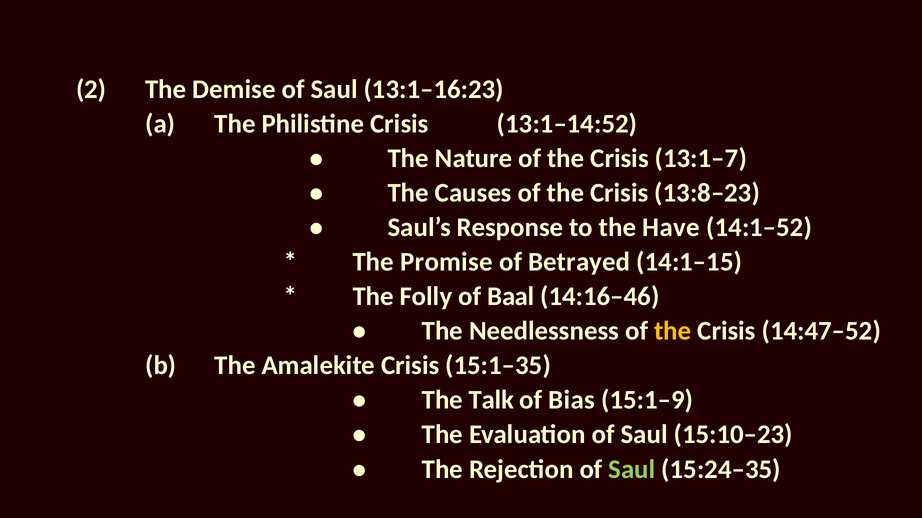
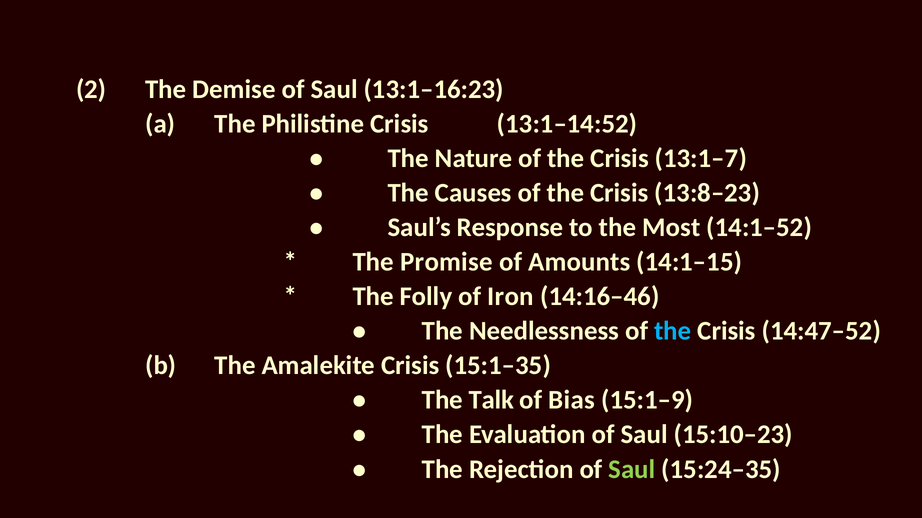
Have: Have -> Most
Betrayed: Betrayed -> Amounts
Baal: Baal -> Iron
the at (673, 332) colour: yellow -> light blue
